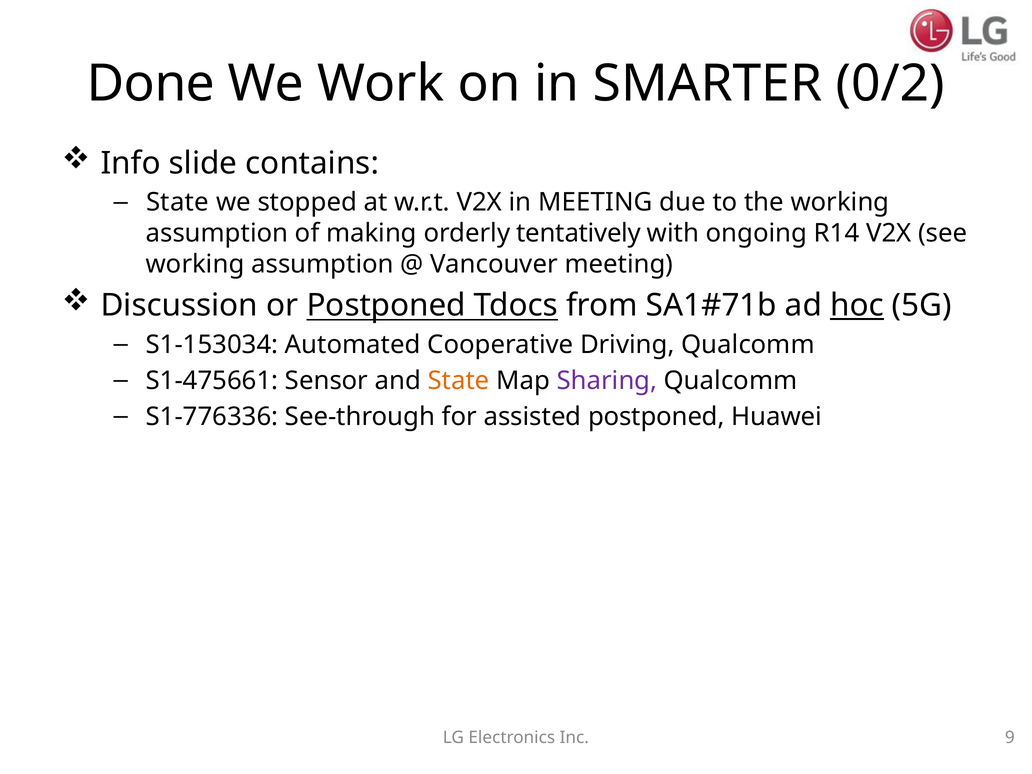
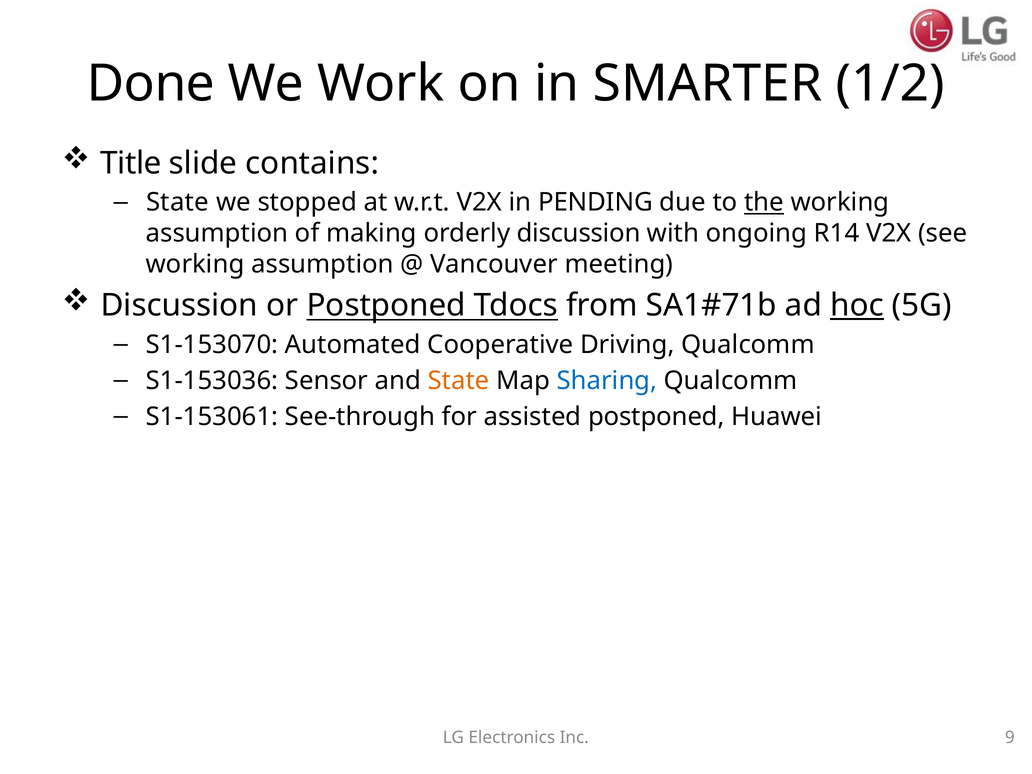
0/2: 0/2 -> 1/2
Info: Info -> Title
in MEETING: MEETING -> PENDING
the underline: none -> present
orderly tentatively: tentatively -> discussion
S1-153034: S1-153034 -> S1-153070
S1-475661: S1-475661 -> S1-153036
Sharing colour: purple -> blue
S1-776336: S1-776336 -> S1-153061
